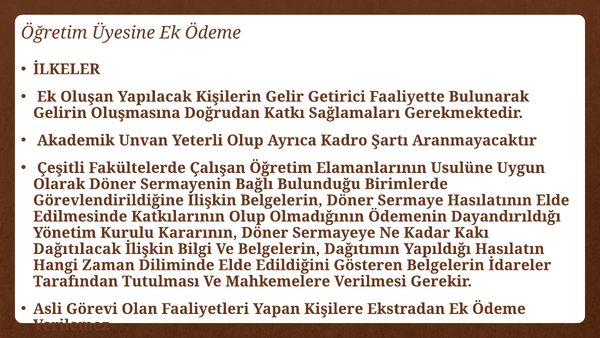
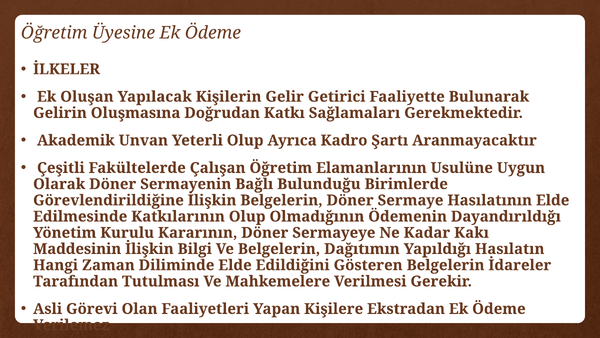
Dağıtılacak: Dağıtılacak -> Maddesinin
